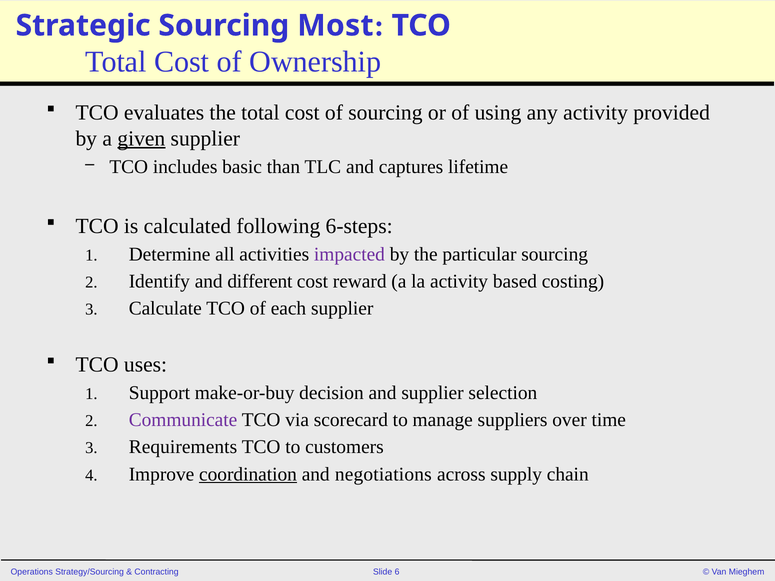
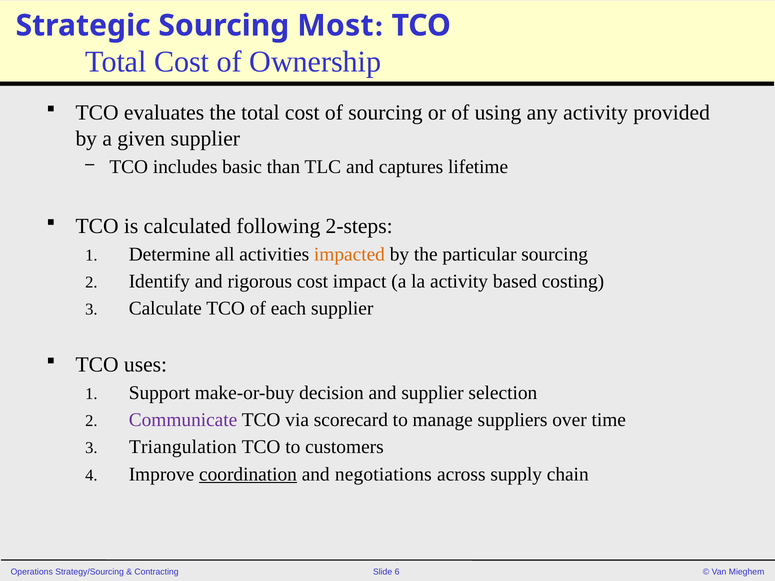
given underline: present -> none
6-steps: 6-steps -> 2-steps
impacted colour: purple -> orange
different: different -> rigorous
reward: reward -> impact
Requirements: Requirements -> Triangulation
